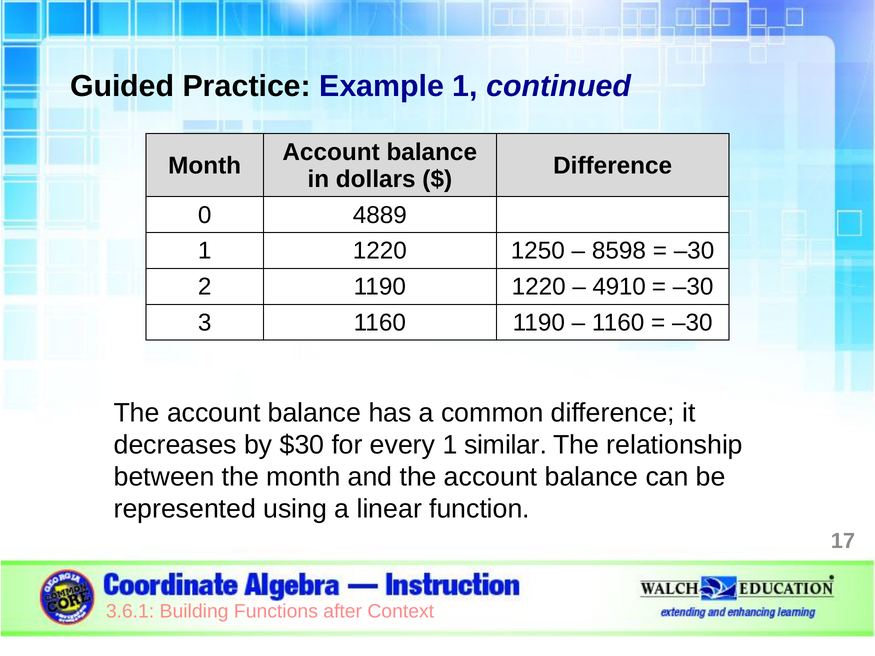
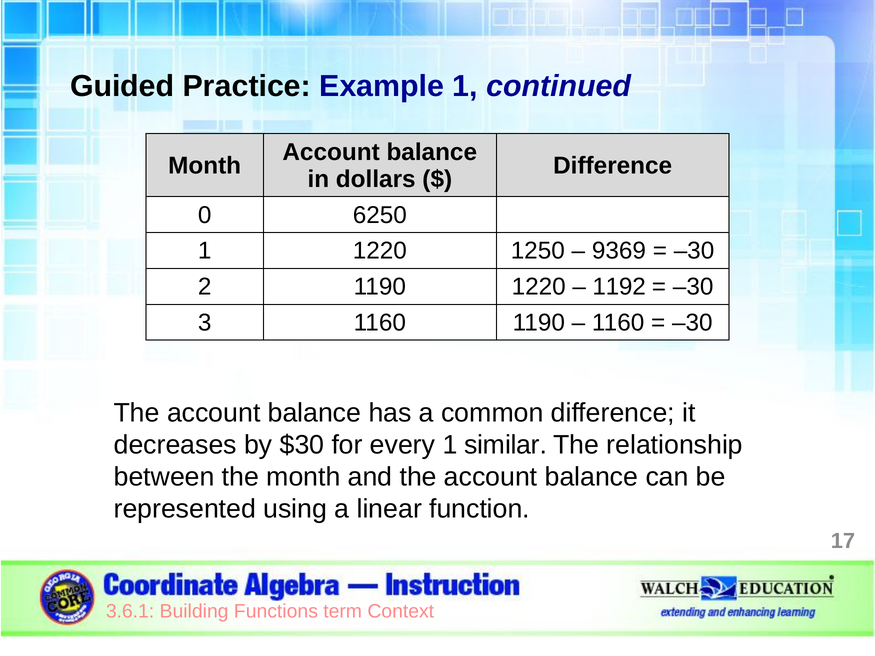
4889: 4889 -> 6250
8598: 8598 -> 9369
4910: 4910 -> 1192
after: after -> term
